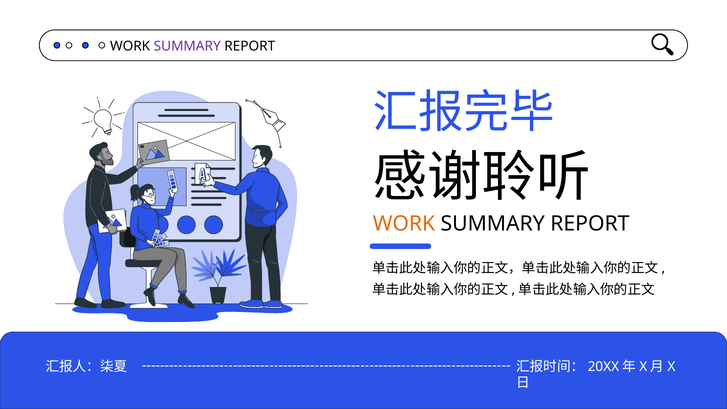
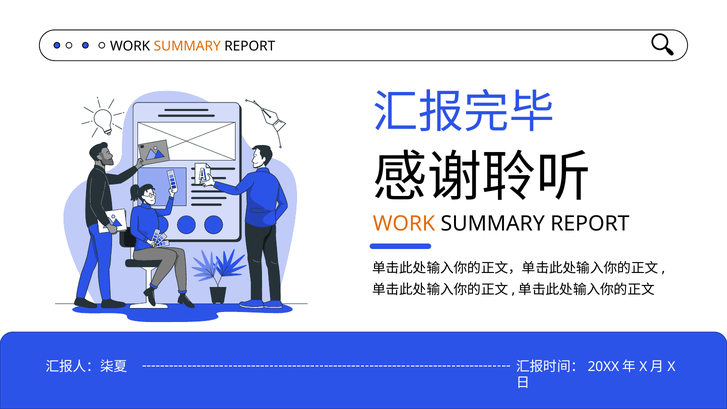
SUMMARY at (187, 46) colour: purple -> orange
